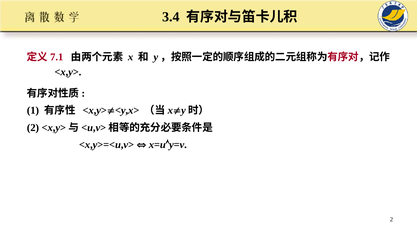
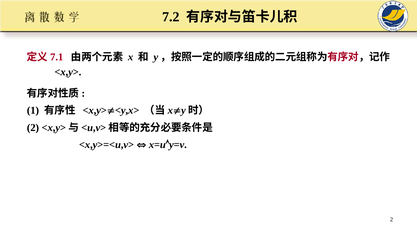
3.4: 3.4 -> 7.2
